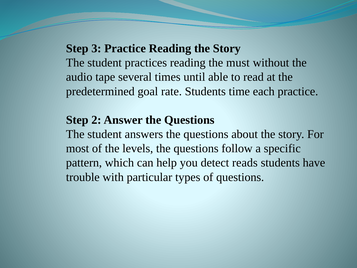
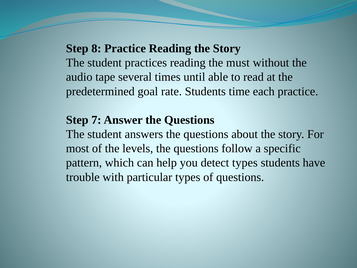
3: 3 -> 8
2: 2 -> 7
detect reads: reads -> types
